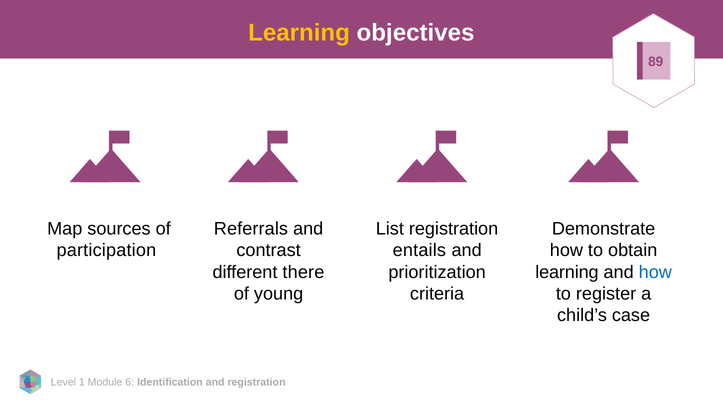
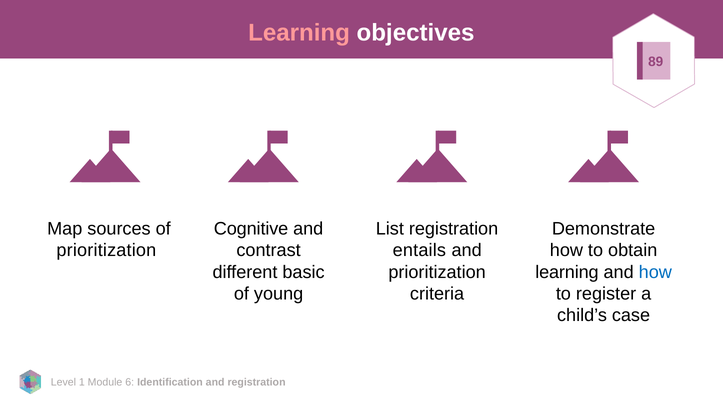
Learning at (299, 33) colour: yellow -> pink
Referrals: Referrals -> Cognitive
participation at (106, 250): participation -> prioritization
there: there -> basic
